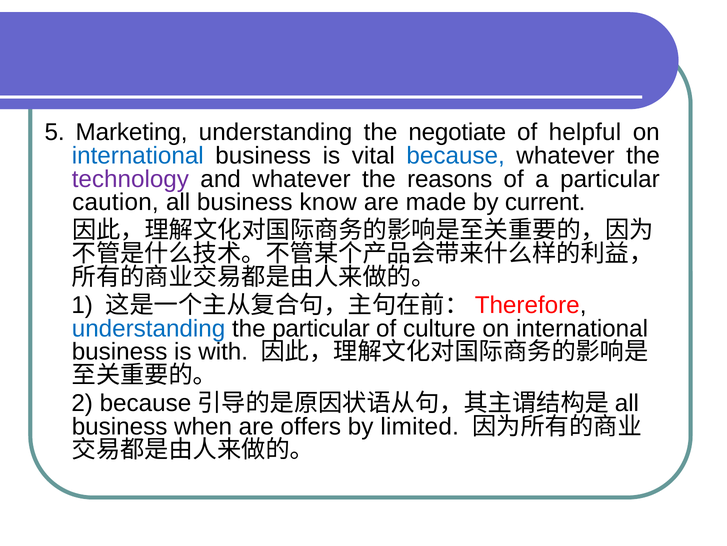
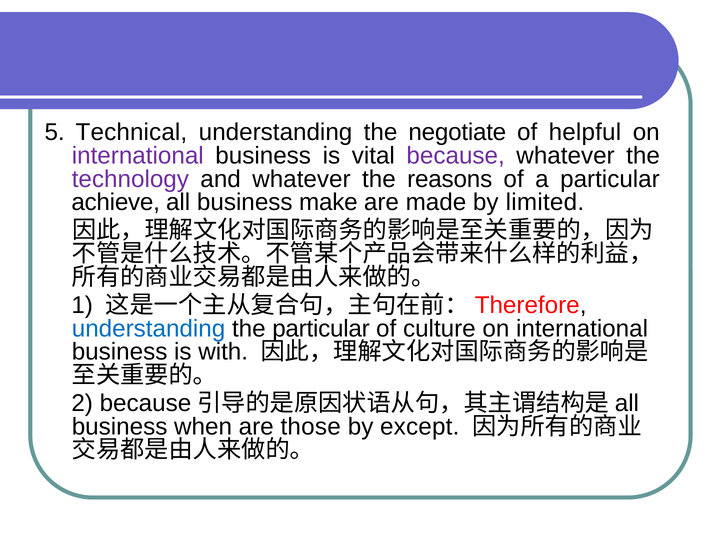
Marketing: Marketing -> Technical
international at (138, 156) colour: blue -> purple
because colour: blue -> purple
caution: caution -> achieve
know: know -> make
current: current -> limited
offers: offers -> those
limited: limited -> except
